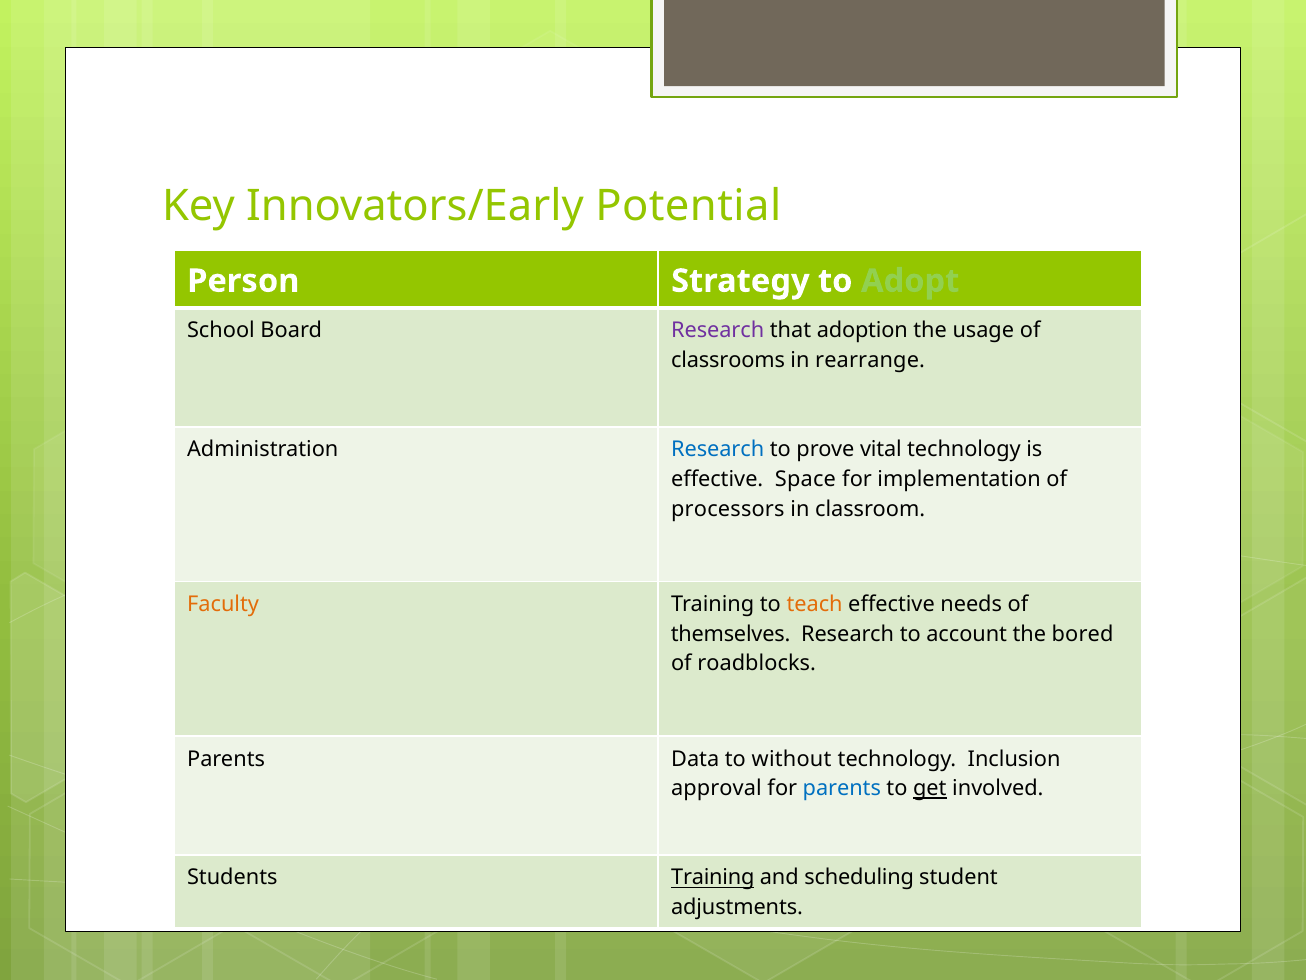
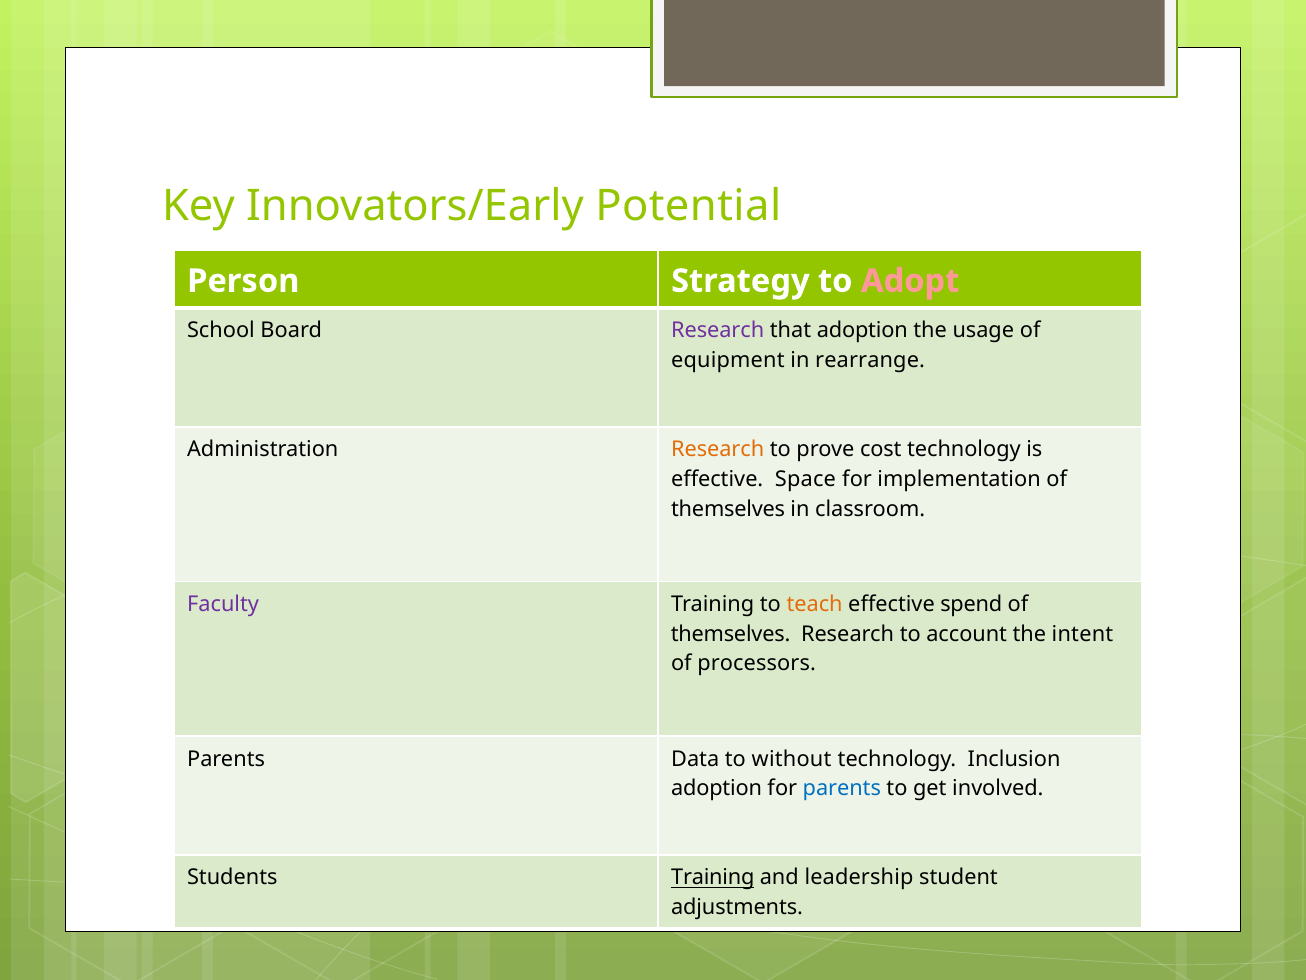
Adopt colour: light green -> pink
classrooms: classrooms -> equipment
Research at (718, 449) colour: blue -> orange
vital: vital -> cost
processors at (728, 509): processors -> themselves
Faculty colour: orange -> purple
needs: needs -> spend
bored: bored -> intent
roadblocks: roadblocks -> processors
approval at (716, 788): approval -> adoption
get underline: present -> none
scheduling: scheduling -> leadership
